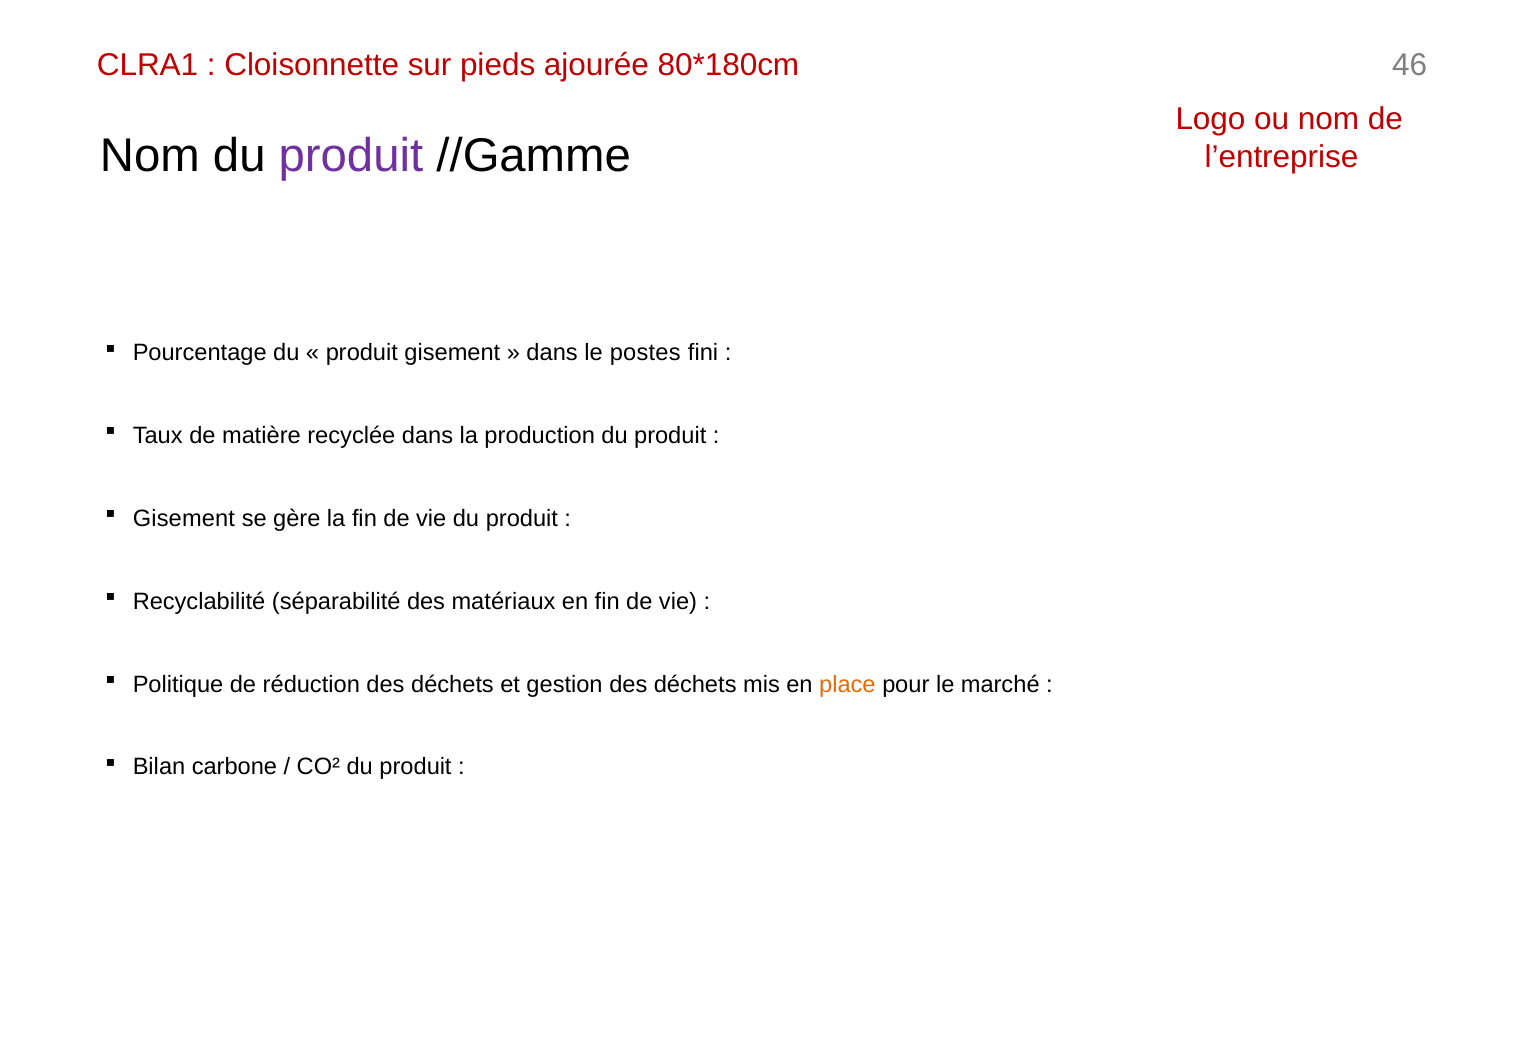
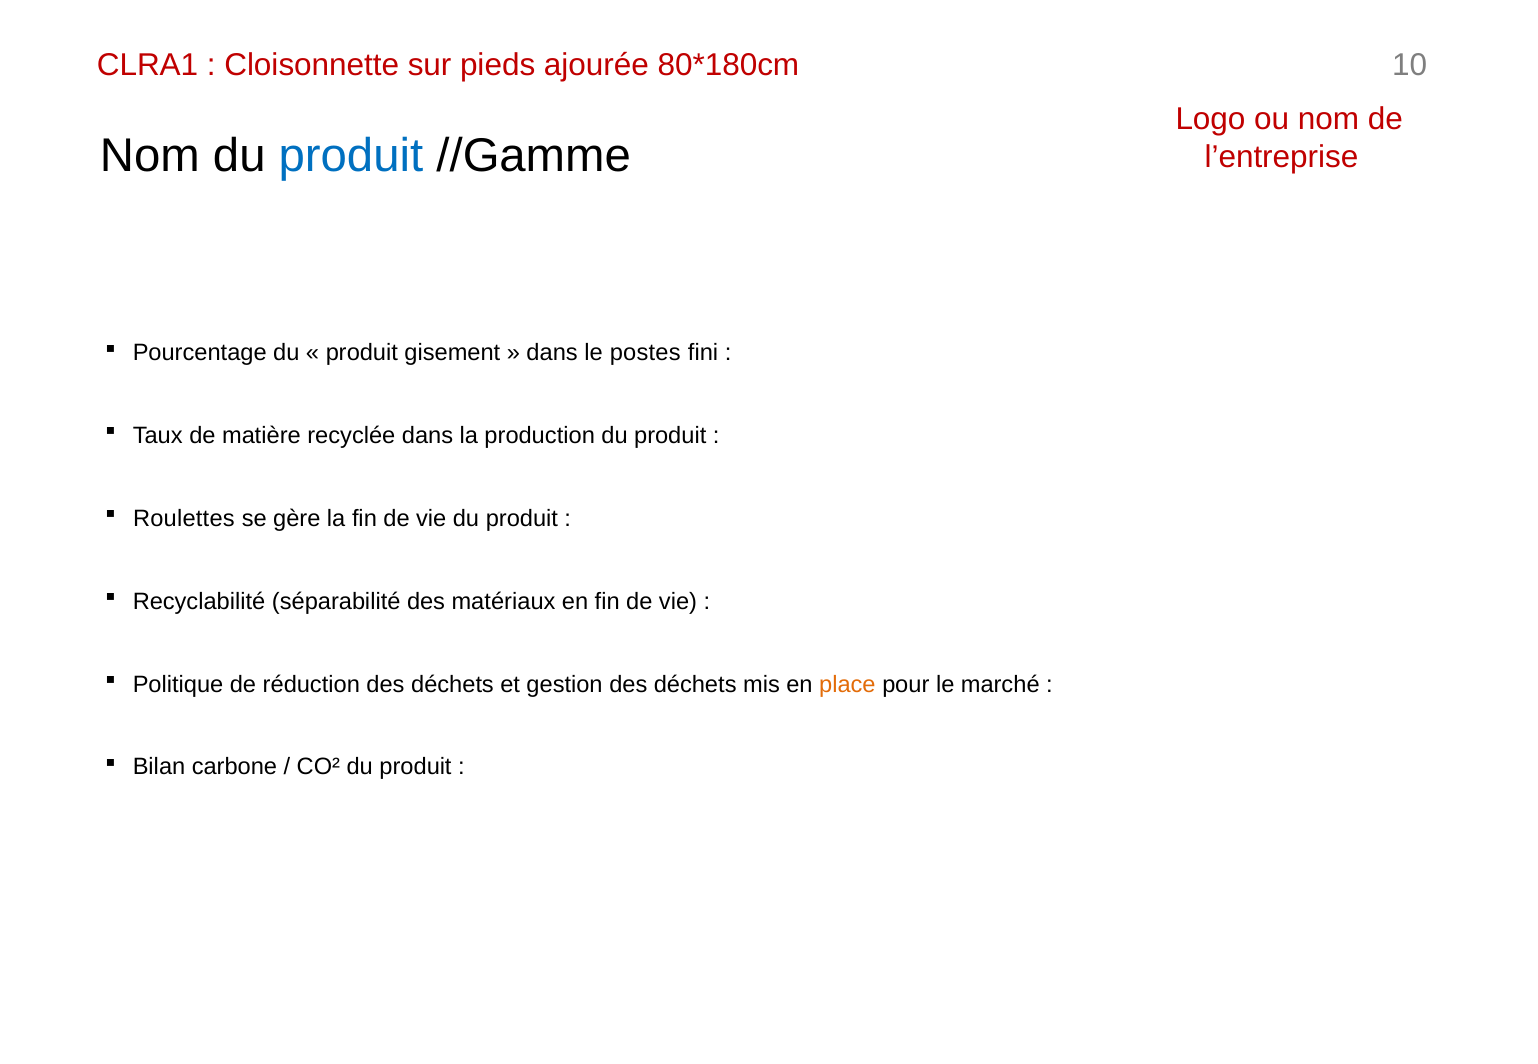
46: 46 -> 10
produit at (351, 156) colour: purple -> blue
Gisement at (184, 519): Gisement -> Roulettes
